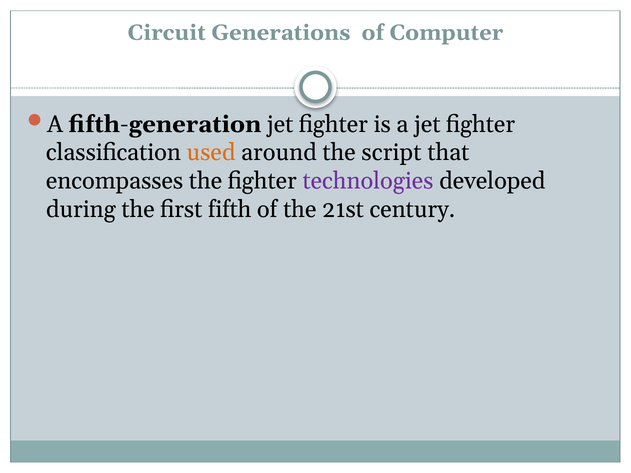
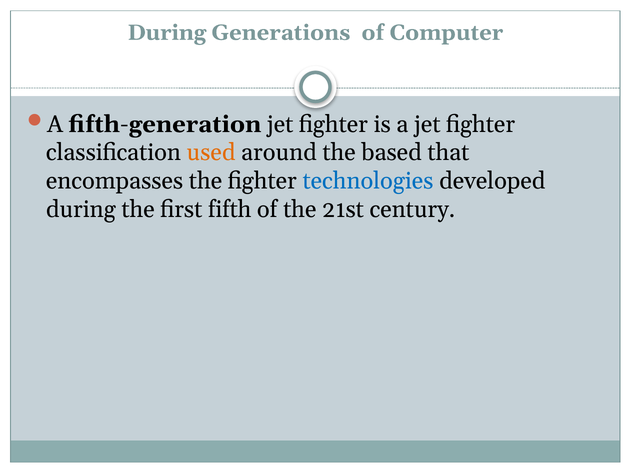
Circuit at (167, 33): Circuit -> During
script: script -> based
technologies colour: purple -> blue
